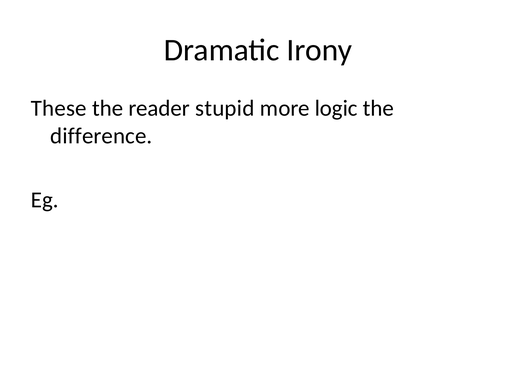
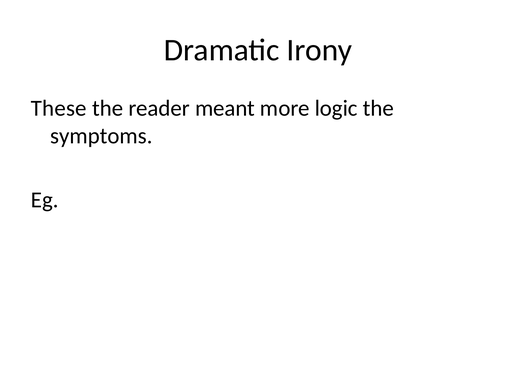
stupid: stupid -> meant
difference: difference -> symptoms
